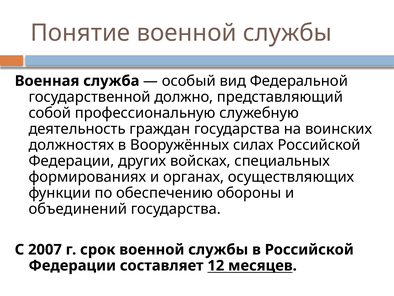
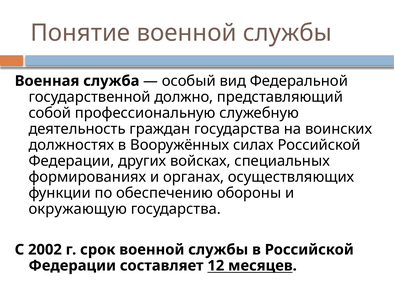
объединений: объединений -> окружающую
2007: 2007 -> 2002
